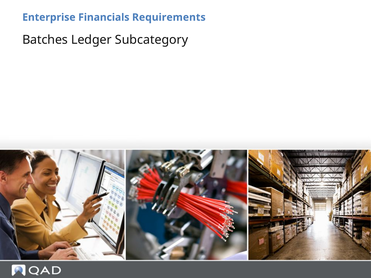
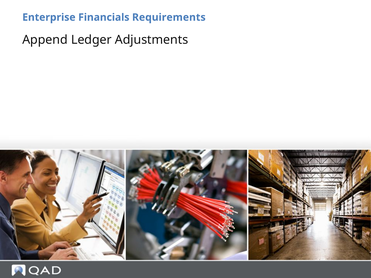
Batches: Batches -> Append
Subcategory: Subcategory -> Adjustments
